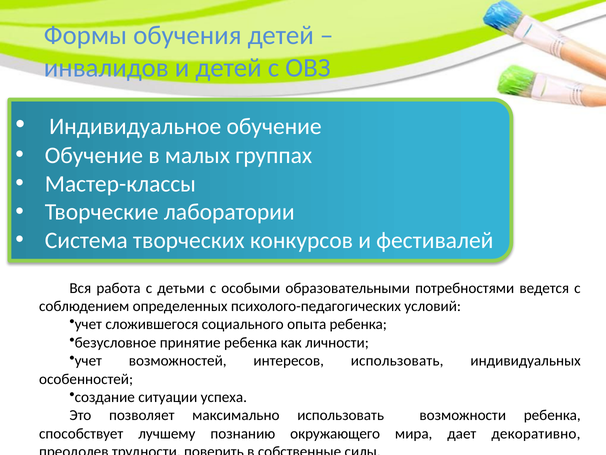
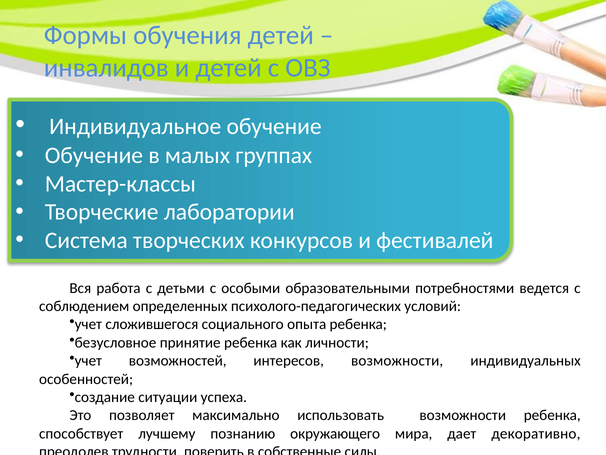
интересов использовать: использовать -> возможности
